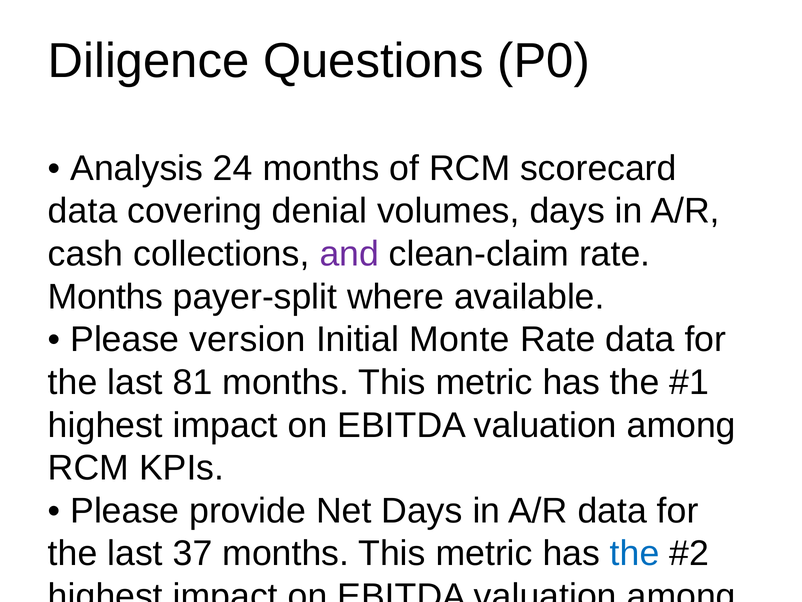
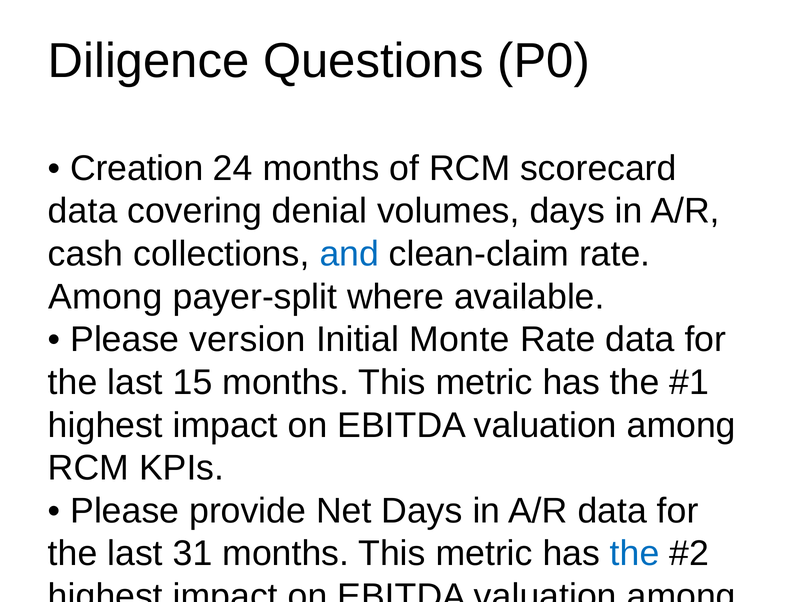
Analysis: Analysis -> Creation
and colour: purple -> blue
Months at (106, 297): Months -> Among
81: 81 -> 15
37: 37 -> 31
